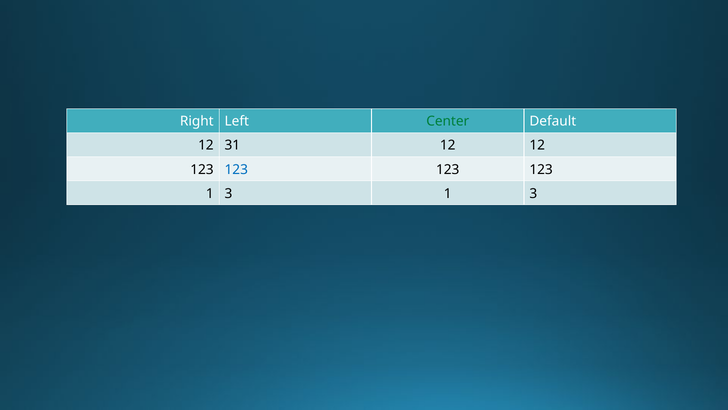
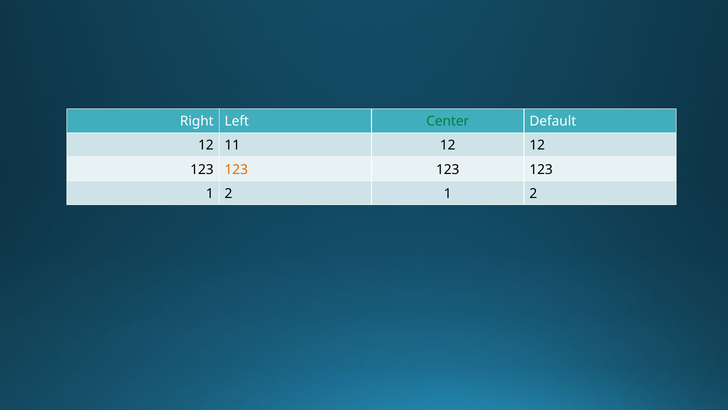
31: 31 -> 11
123 at (236, 169) colour: blue -> orange
3 at (228, 193): 3 -> 2
3 at (533, 193): 3 -> 2
